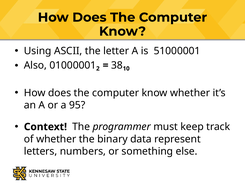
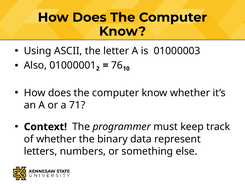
51000001: 51000001 -> 01000003
38: 38 -> 76
95: 95 -> 71
